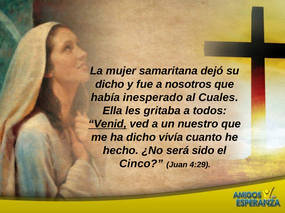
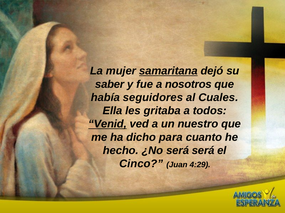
samaritana underline: none -> present
dicho at (110, 84): dicho -> saber
inesperado: inesperado -> seguidores
vivía: vivía -> para
será sido: sido -> será
